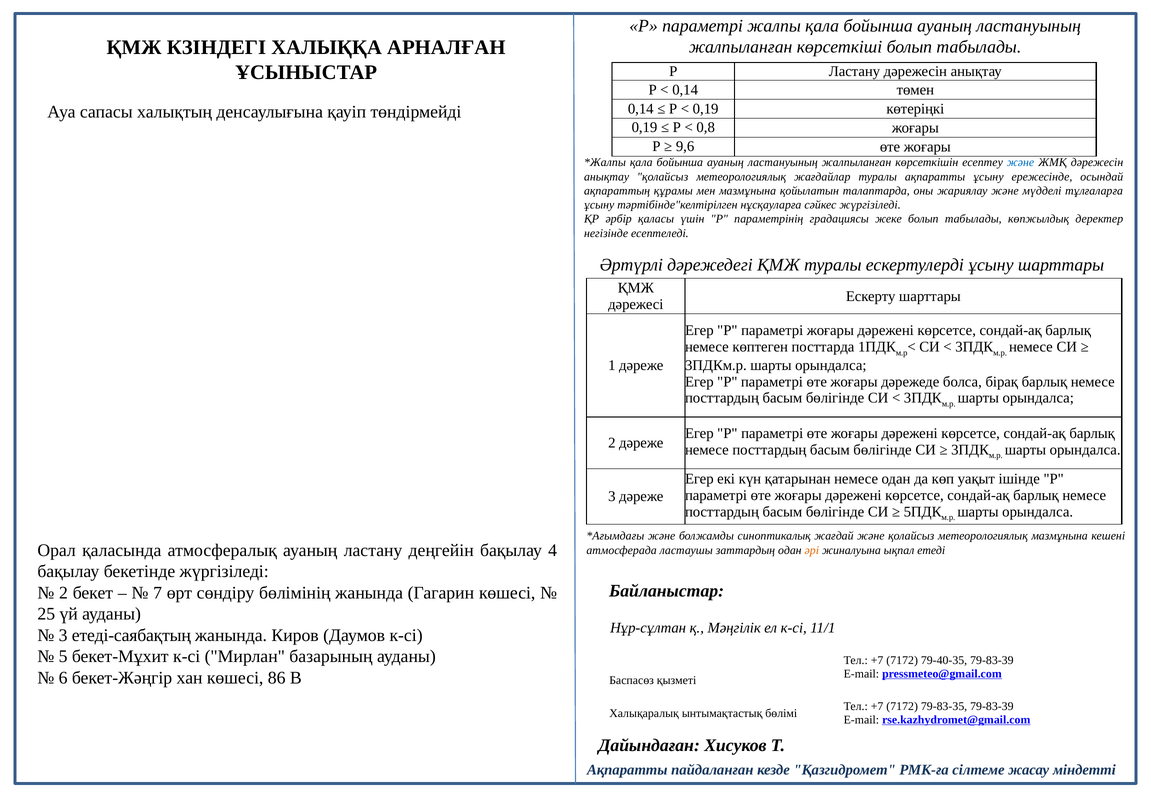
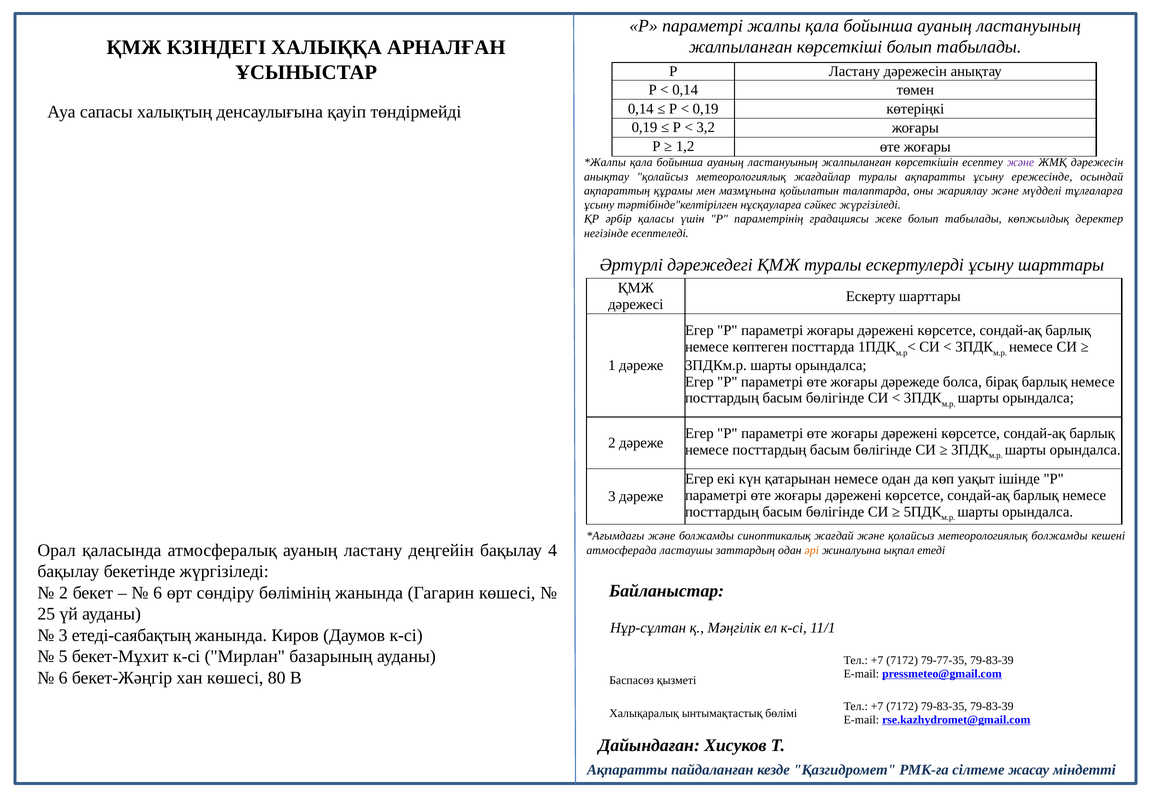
0,8: 0,8 -> 3,2
9,6: 9,6 -> 1,2
және at (1020, 163) colour: blue -> purple
метеорологиялық мазмұнына: мазмұнына -> болжамды
7 at (158, 593): 7 -> 6
79-40-35: 79-40-35 -> 79-77-35
86: 86 -> 80
